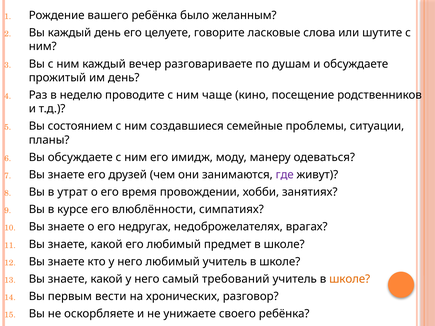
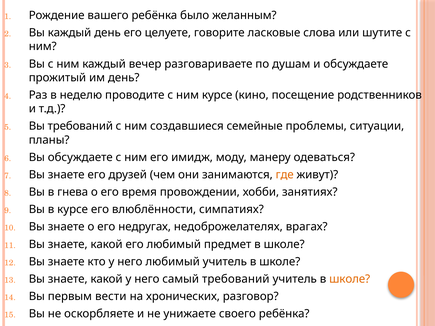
ним чаще: чаще -> курсе
Вы состоянием: состоянием -> требований
где colour: purple -> orange
утрат: утрат -> гнева
